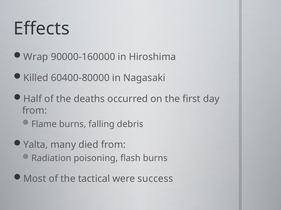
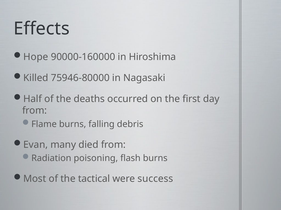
Wrap: Wrap -> Hope
60400-80000: 60400-80000 -> 75946-80000
Yalta: Yalta -> Evan
